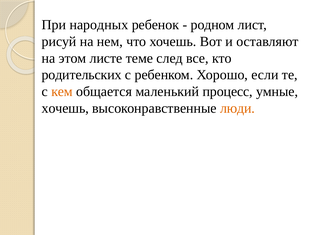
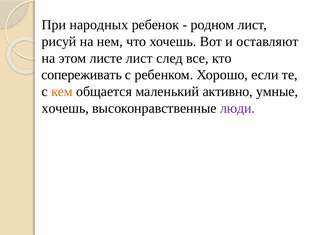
листе теме: теме -> лист
родительских: родительских -> сопереживать
процесс: процесс -> активно
люди colour: orange -> purple
